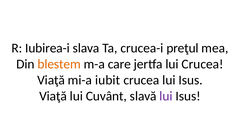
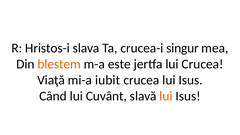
Iubirea-i: Iubirea-i -> Hristos-i
preţul: preţul -> singur
care: care -> este
Viaţă at (53, 96): Viaţă -> Când
lui at (166, 96) colour: purple -> orange
